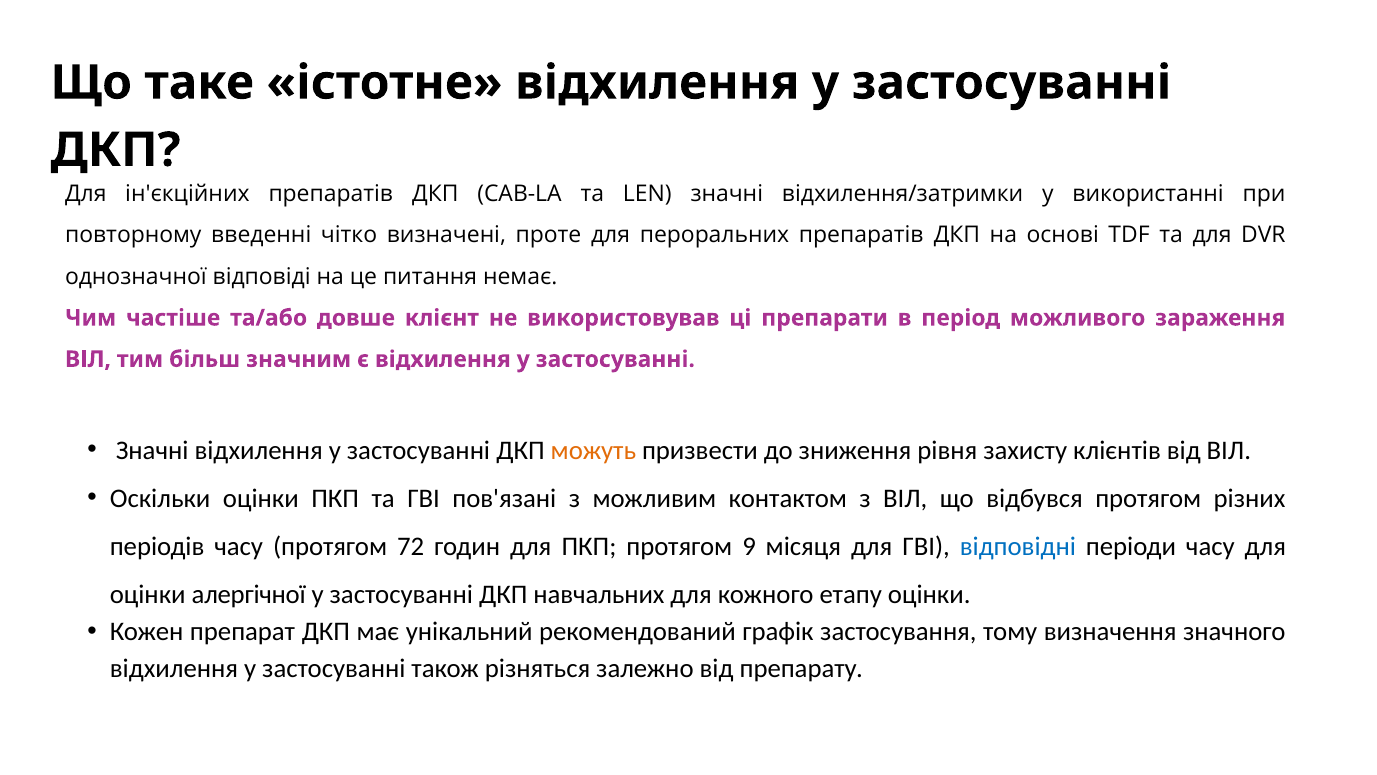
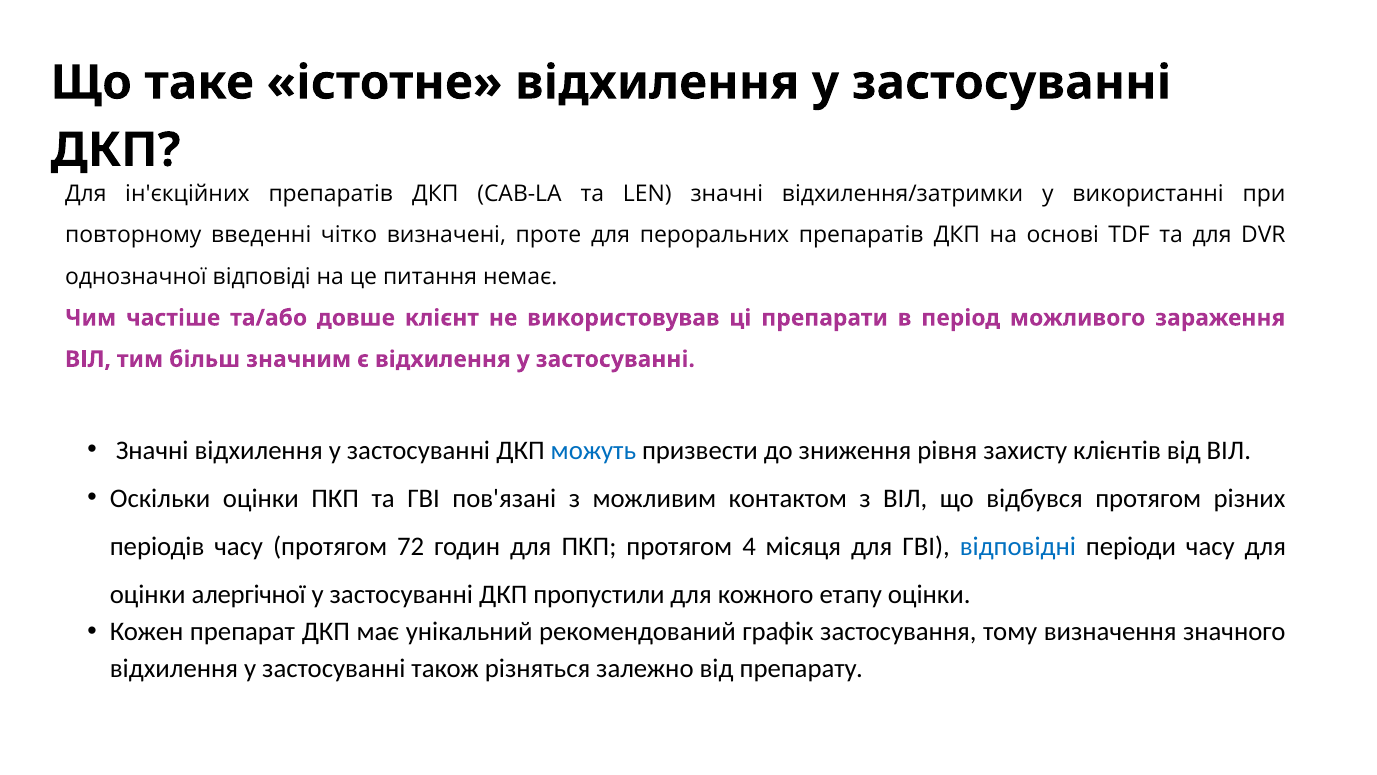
можуть colour: orange -> blue
9: 9 -> 4
навчальних: навчальних -> пропустили
